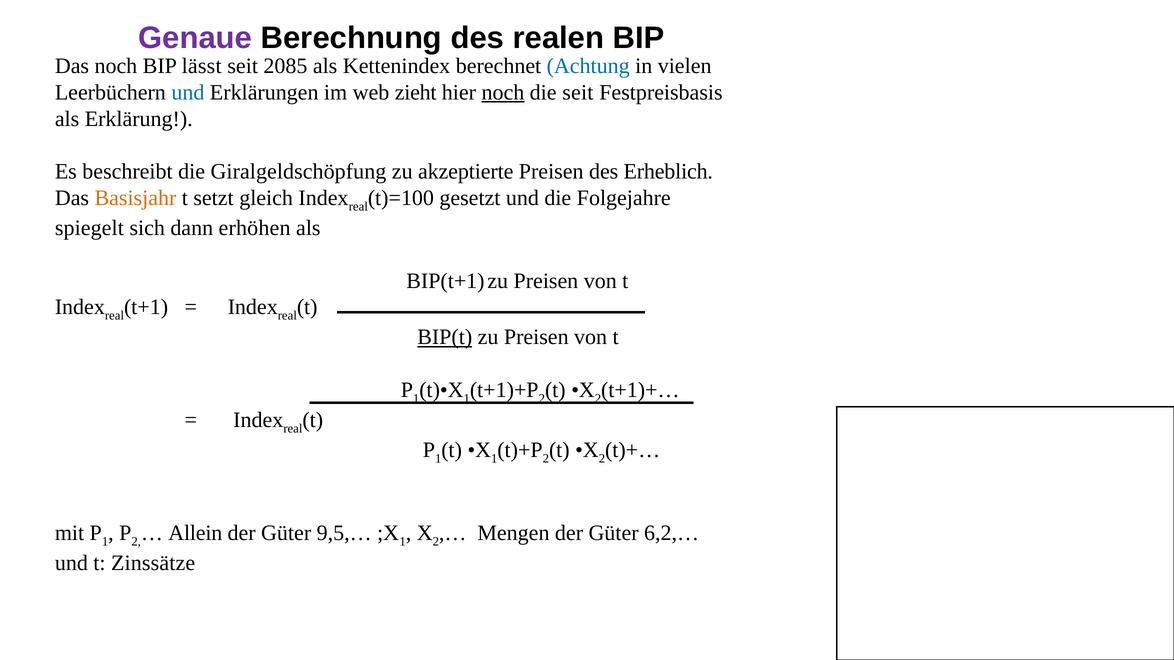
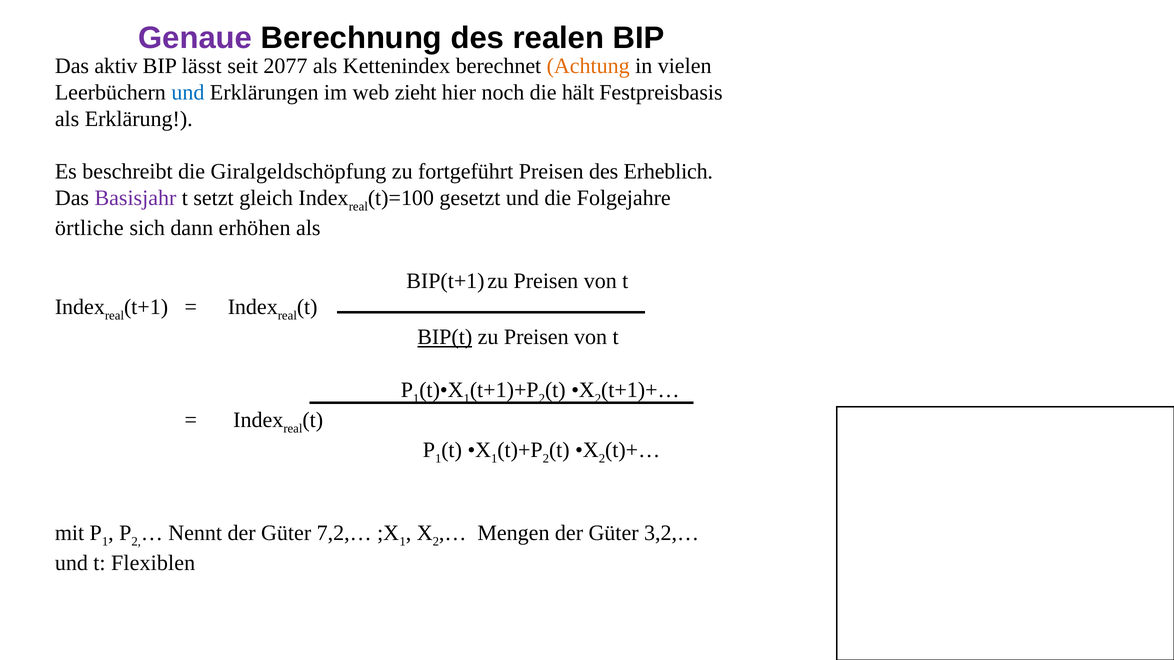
Das noch: noch -> aktiv
2085: 2085 -> 2077
Achtung colour: blue -> orange
noch at (503, 92) underline: present -> none
die seit: seit -> hält
akzeptierte: akzeptierte -> fortgeführt
Basisjahr colour: orange -> purple
spiegelt: spiegelt -> örtliche
Allein: Allein -> Nennt
9,5,…: 9,5,… -> 7,2,…
6,2,…: 6,2,… -> 3,2,…
Zinssätze: Zinssätze -> Flexiblen
